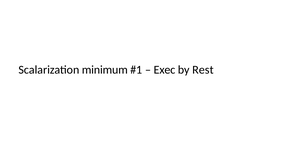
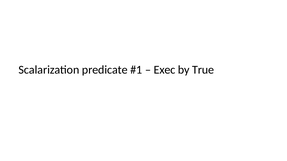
minimum: minimum -> predicate
Rest: Rest -> True
